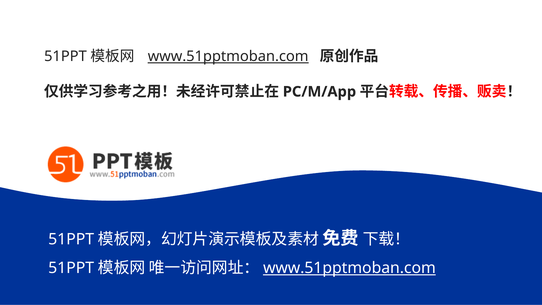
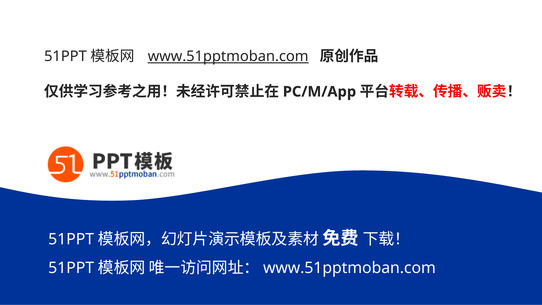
www.51pptmoban.com at (349, 268) underline: present -> none
